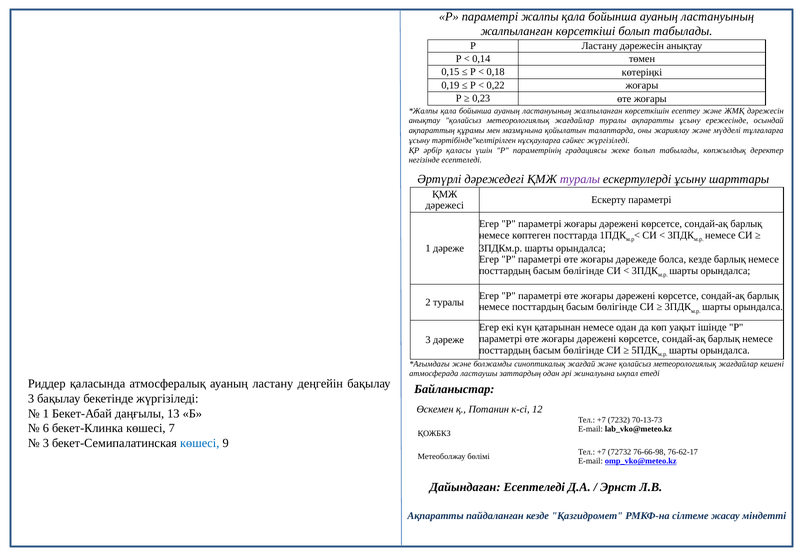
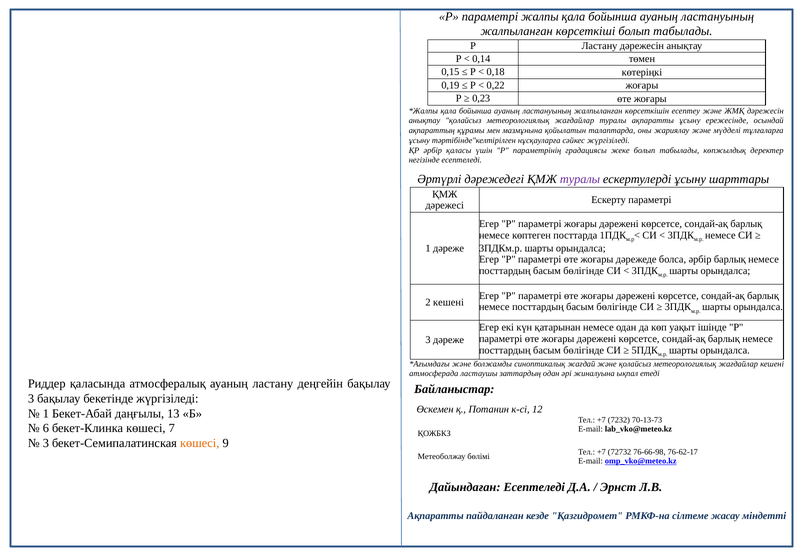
болса кезде: кезде -> әрбір
2 туралы: туралы -> кешені
көшесі at (200, 443) colour: blue -> orange
